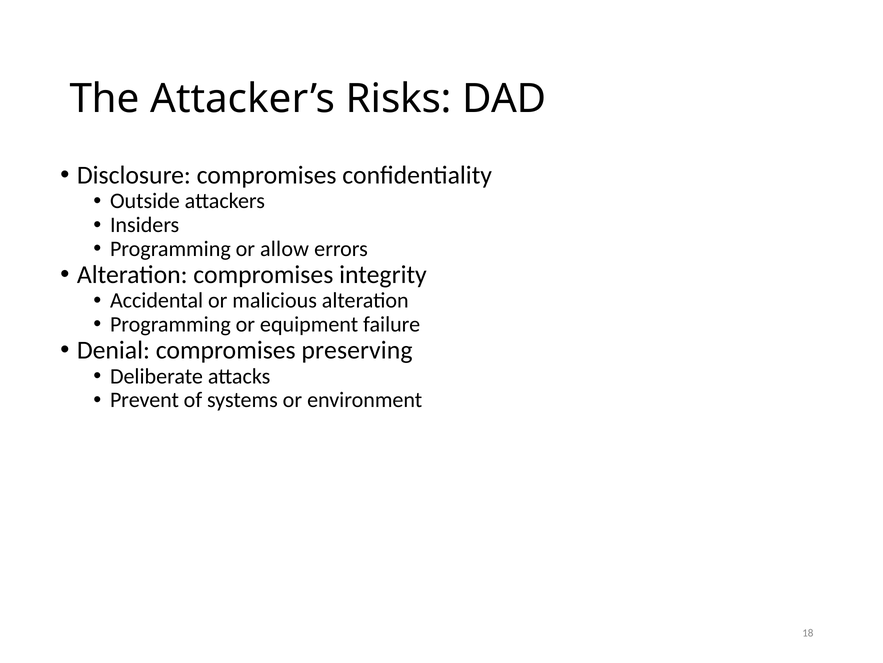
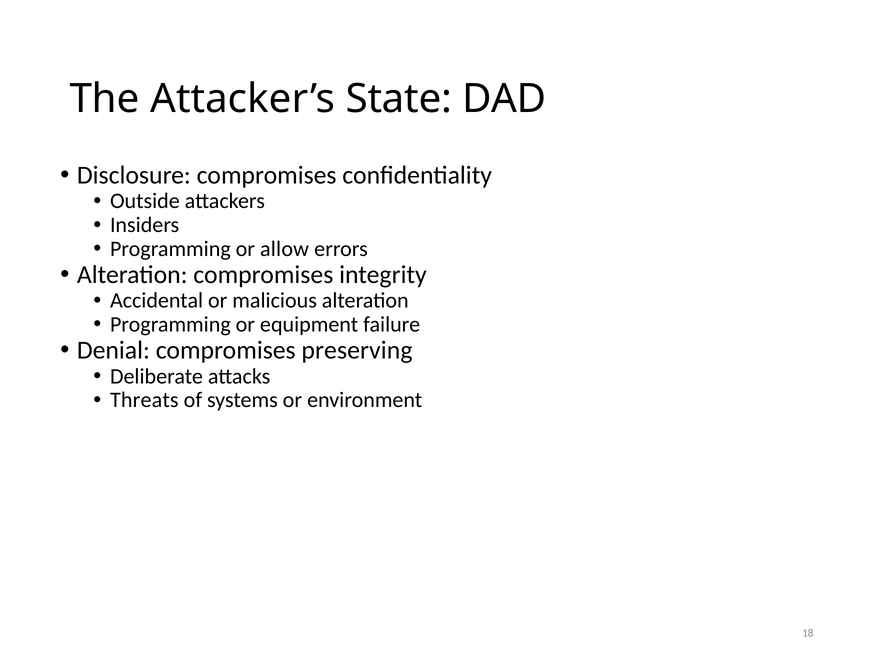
Risks: Risks -> State
Prevent: Prevent -> Threats
